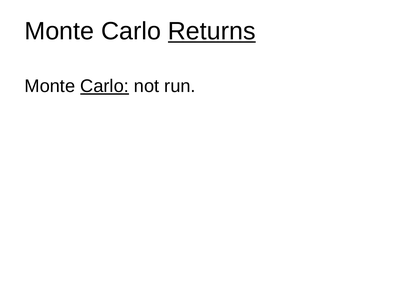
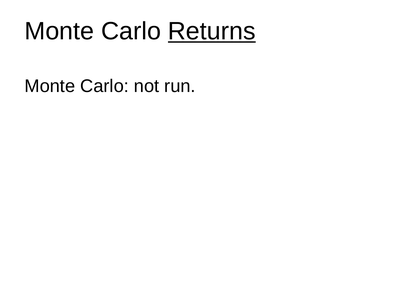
Carlo at (105, 86) underline: present -> none
